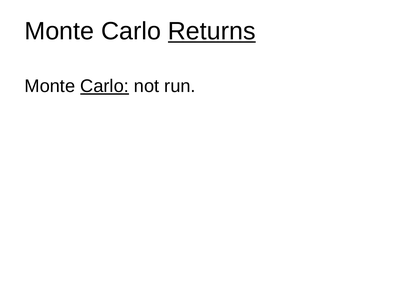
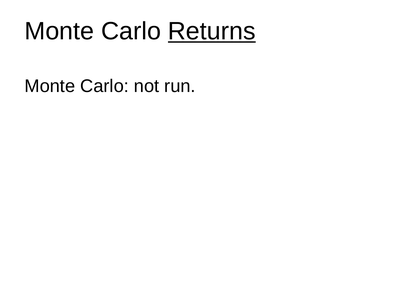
Carlo at (105, 86) underline: present -> none
